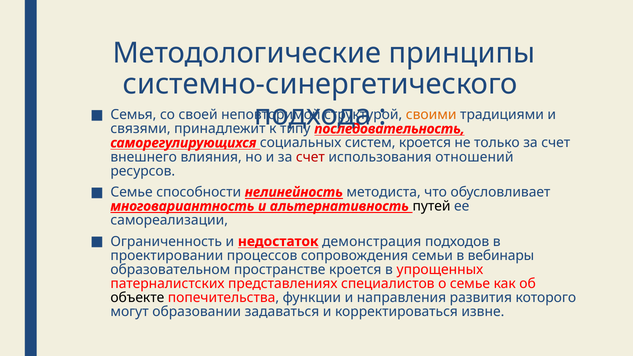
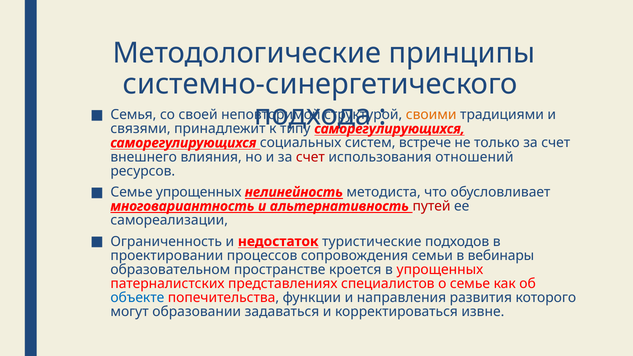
последовательность at (389, 129): последовательность -> саморегулирующихся
систем кроется: кроется -> встрече
Семье способности: способности -> упрощенных
путей colour: black -> red
демонстрация: демонстрация -> туристические
объекте colour: black -> blue
